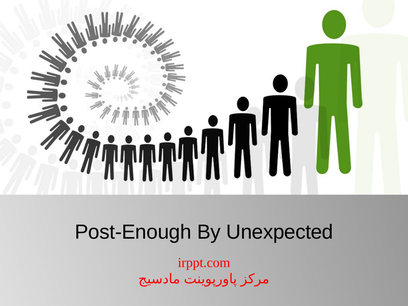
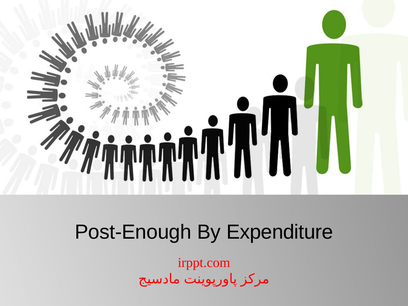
Unexpected: Unexpected -> Expenditure
